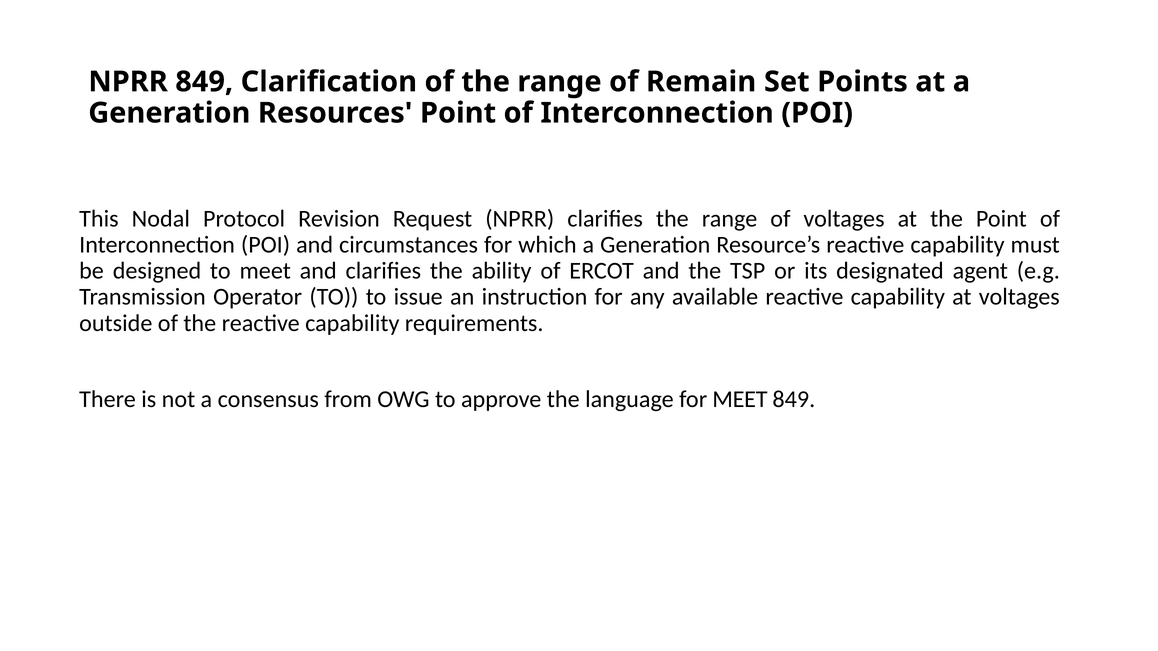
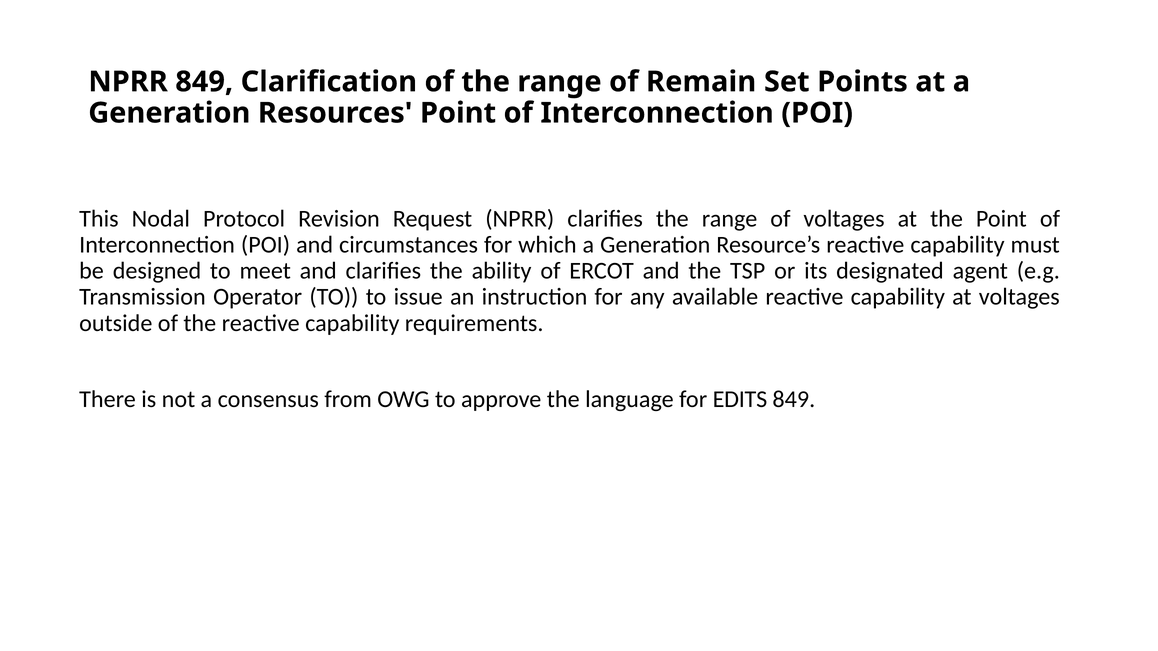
for MEET: MEET -> EDITS
